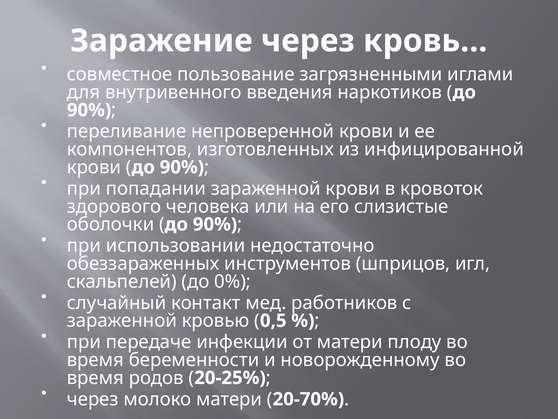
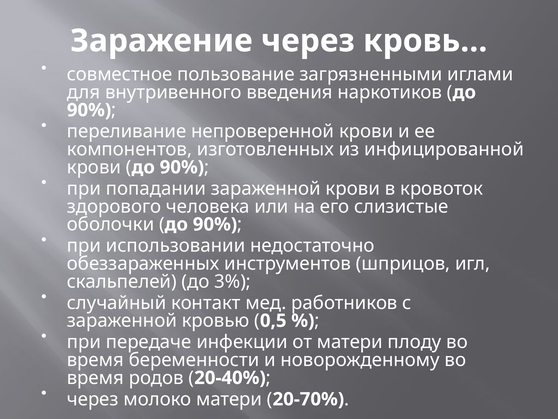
0%: 0% -> 3%
20-25%: 20-25% -> 20-40%
